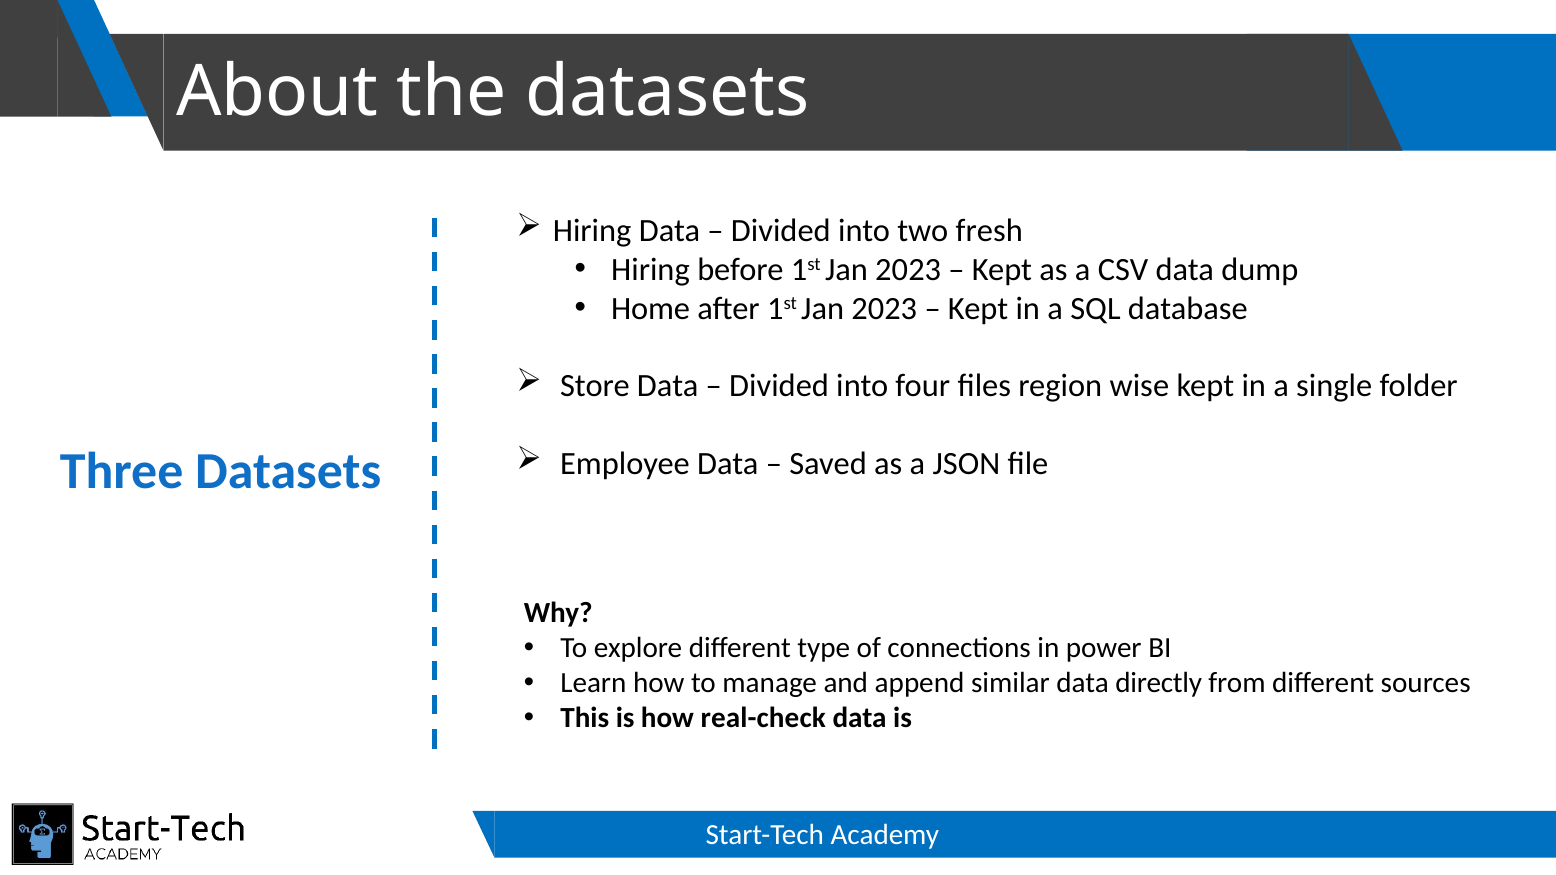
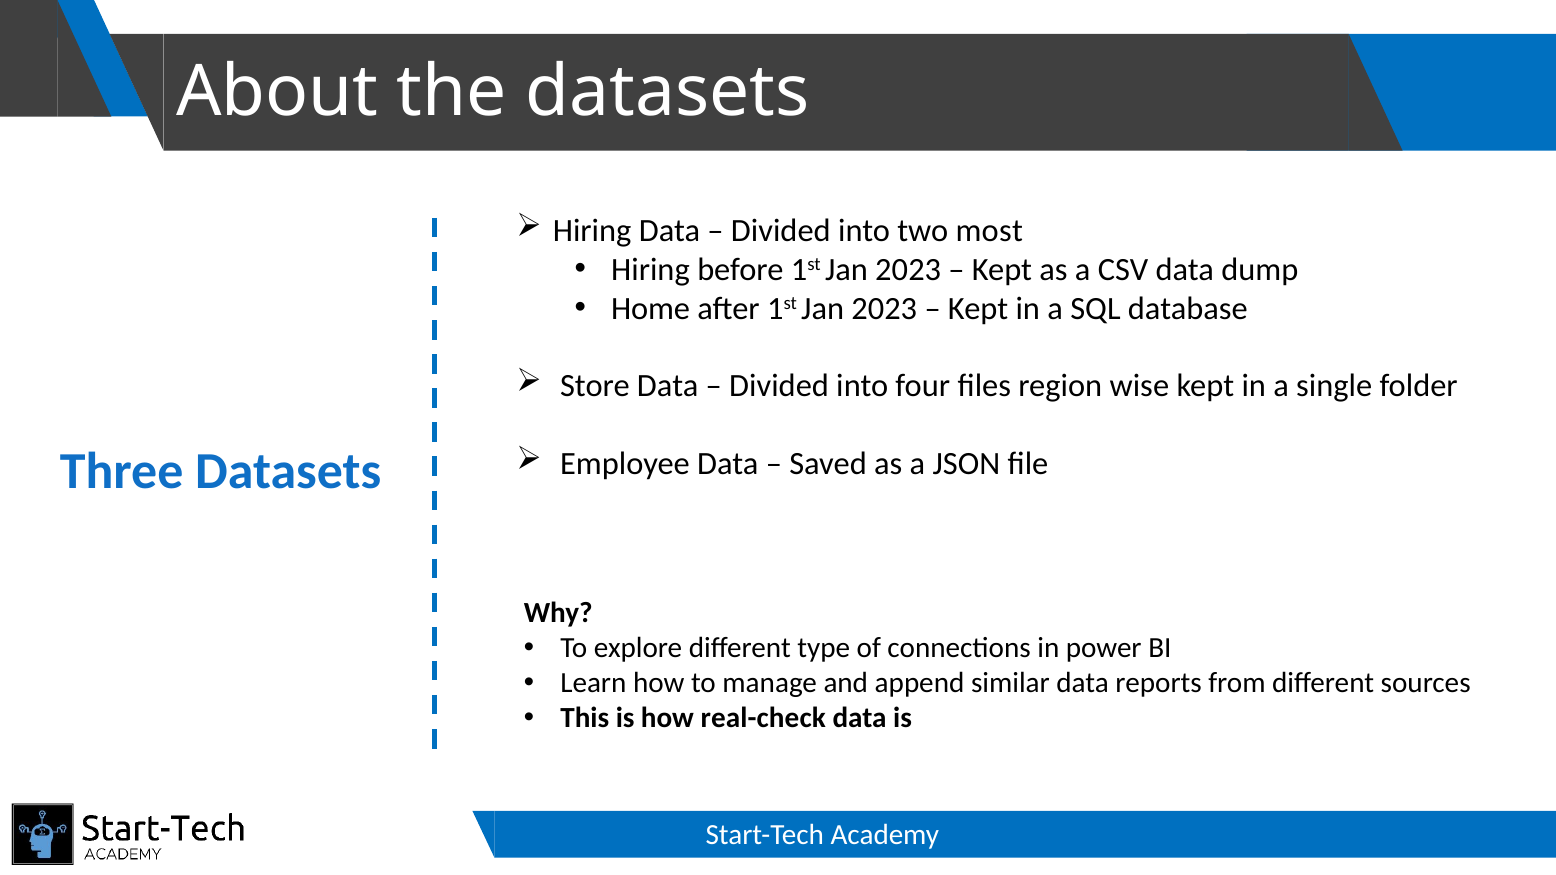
fresh: fresh -> most
directly: directly -> reports
